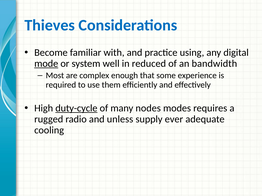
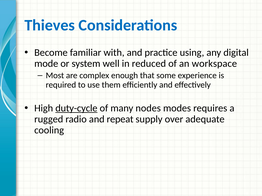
mode underline: present -> none
bandwidth: bandwidth -> workspace
unless: unless -> repeat
ever: ever -> over
